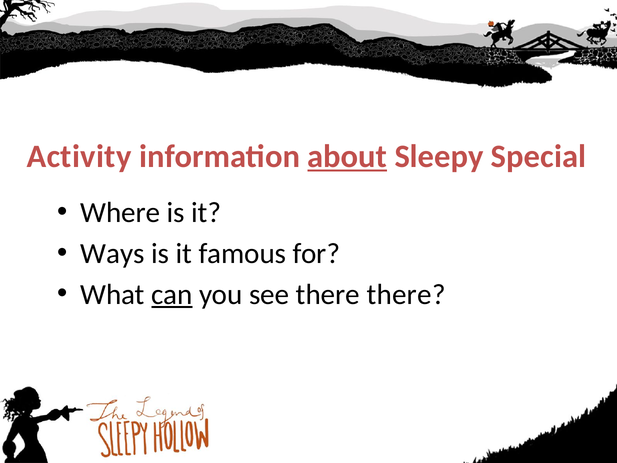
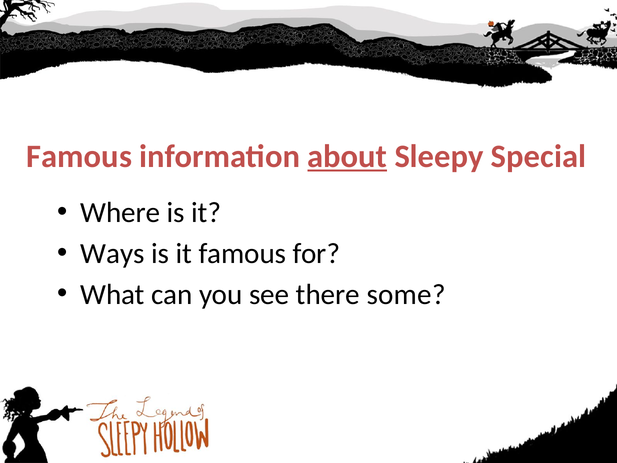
Activity at (79, 156): Activity -> Famous
can underline: present -> none
there there: there -> some
